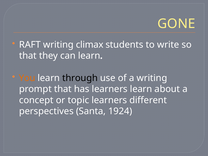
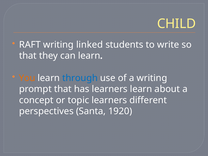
GONE: GONE -> CHILD
climax: climax -> linked
through colour: black -> blue
1924: 1924 -> 1920
